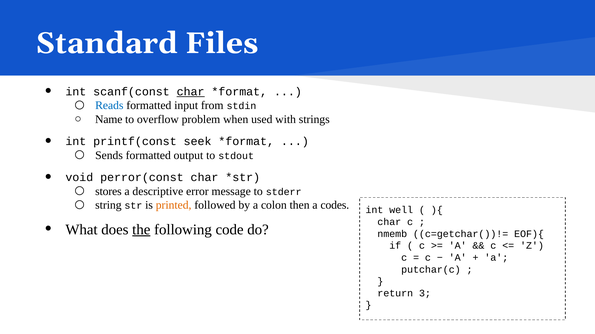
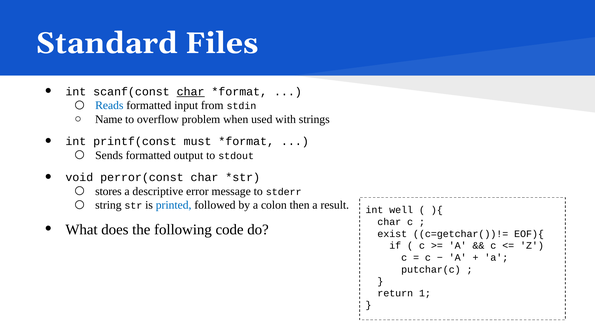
seek: seek -> must
printed colour: orange -> blue
codes: codes -> result
the underline: present -> none
nmemb: nmemb -> exist
3: 3 -> 1
